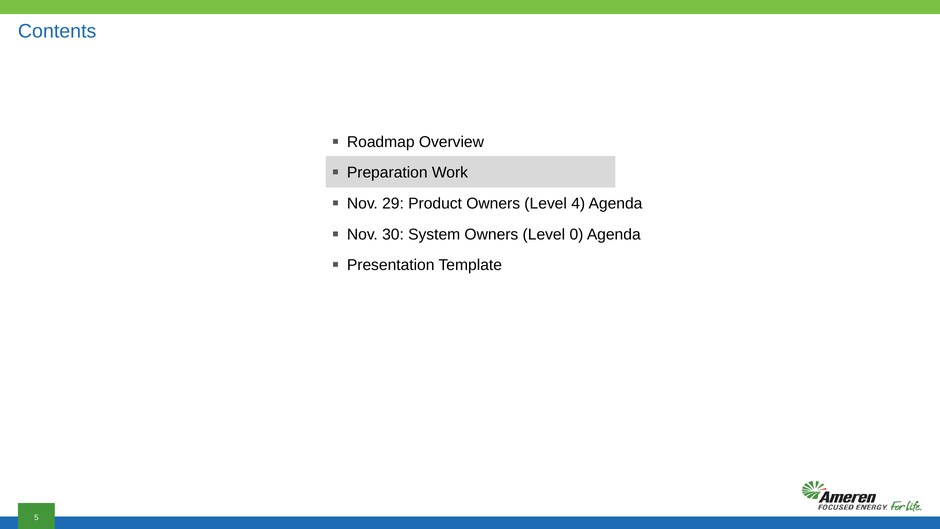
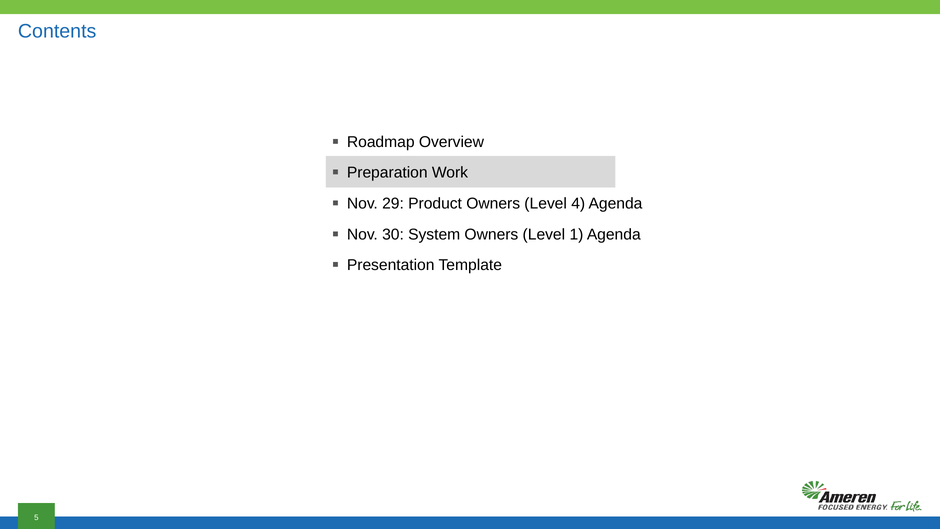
0: 0 -> 1
